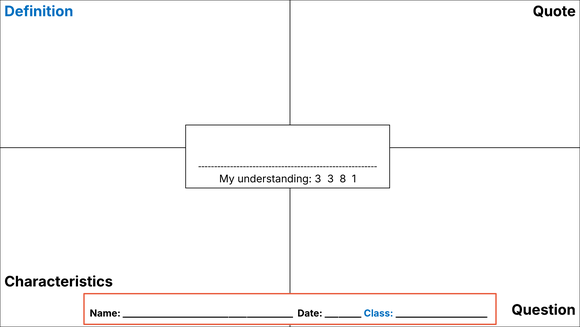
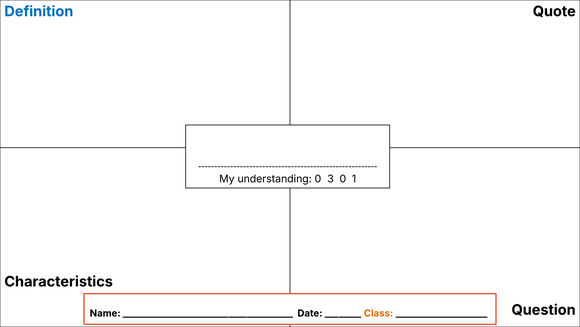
understanding 3: 3 -> 0
3 8: 8 -> 0
Class colour: blue -> orange
